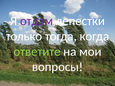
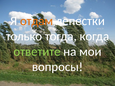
отдам colour: purple -> orange
